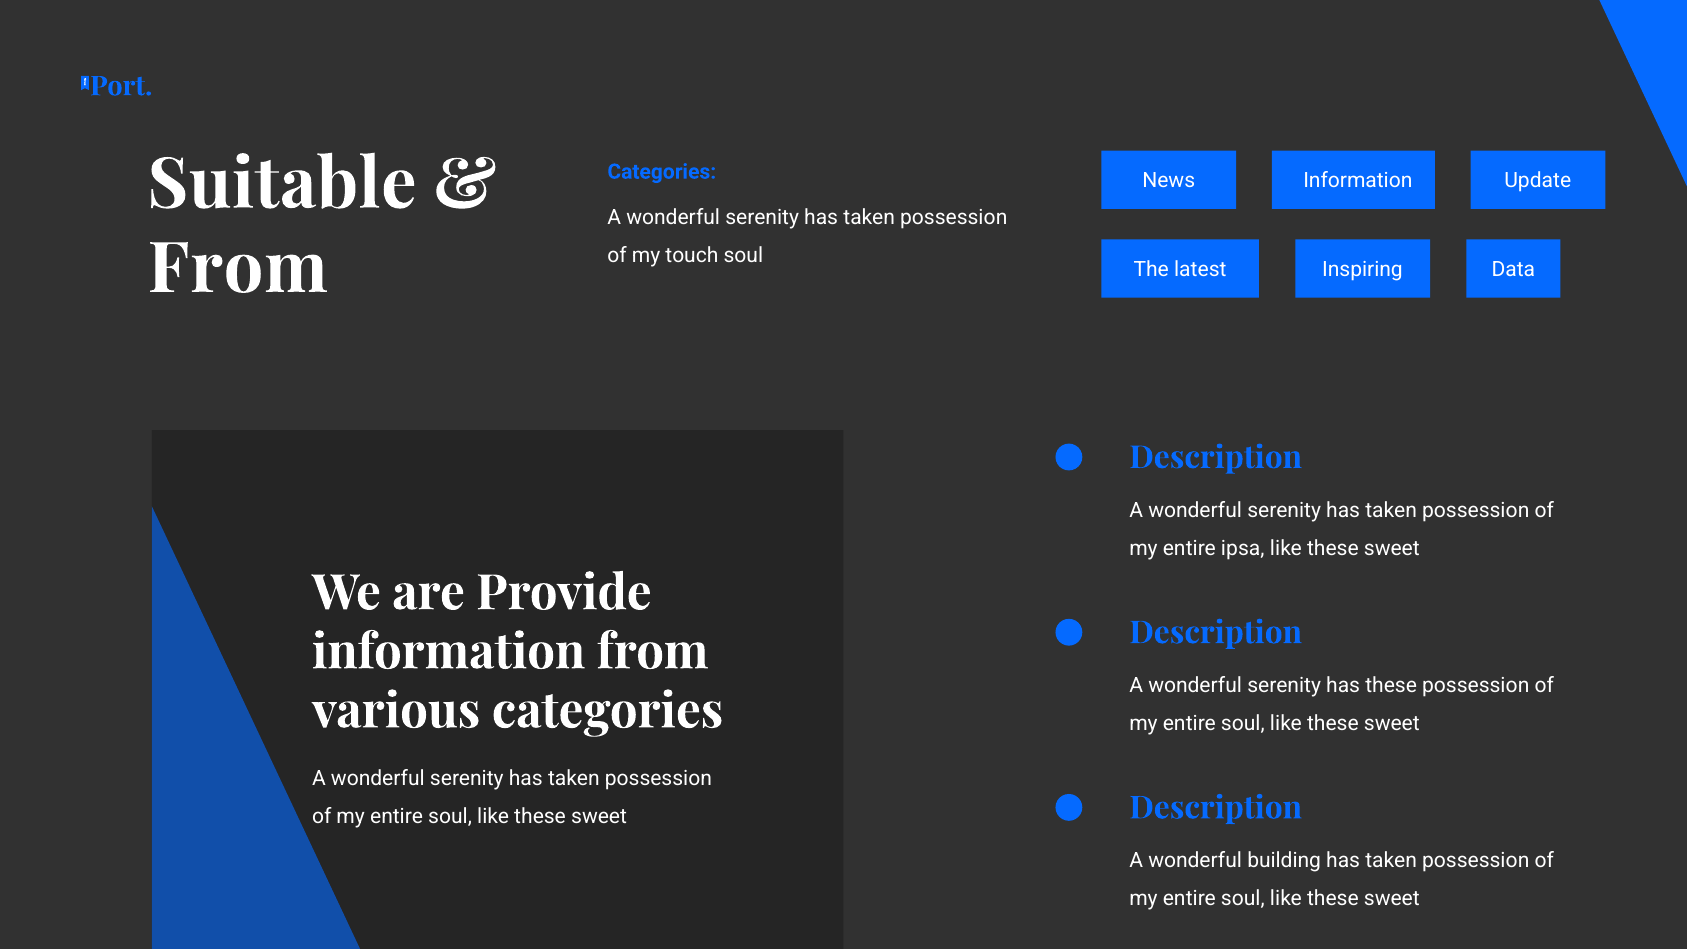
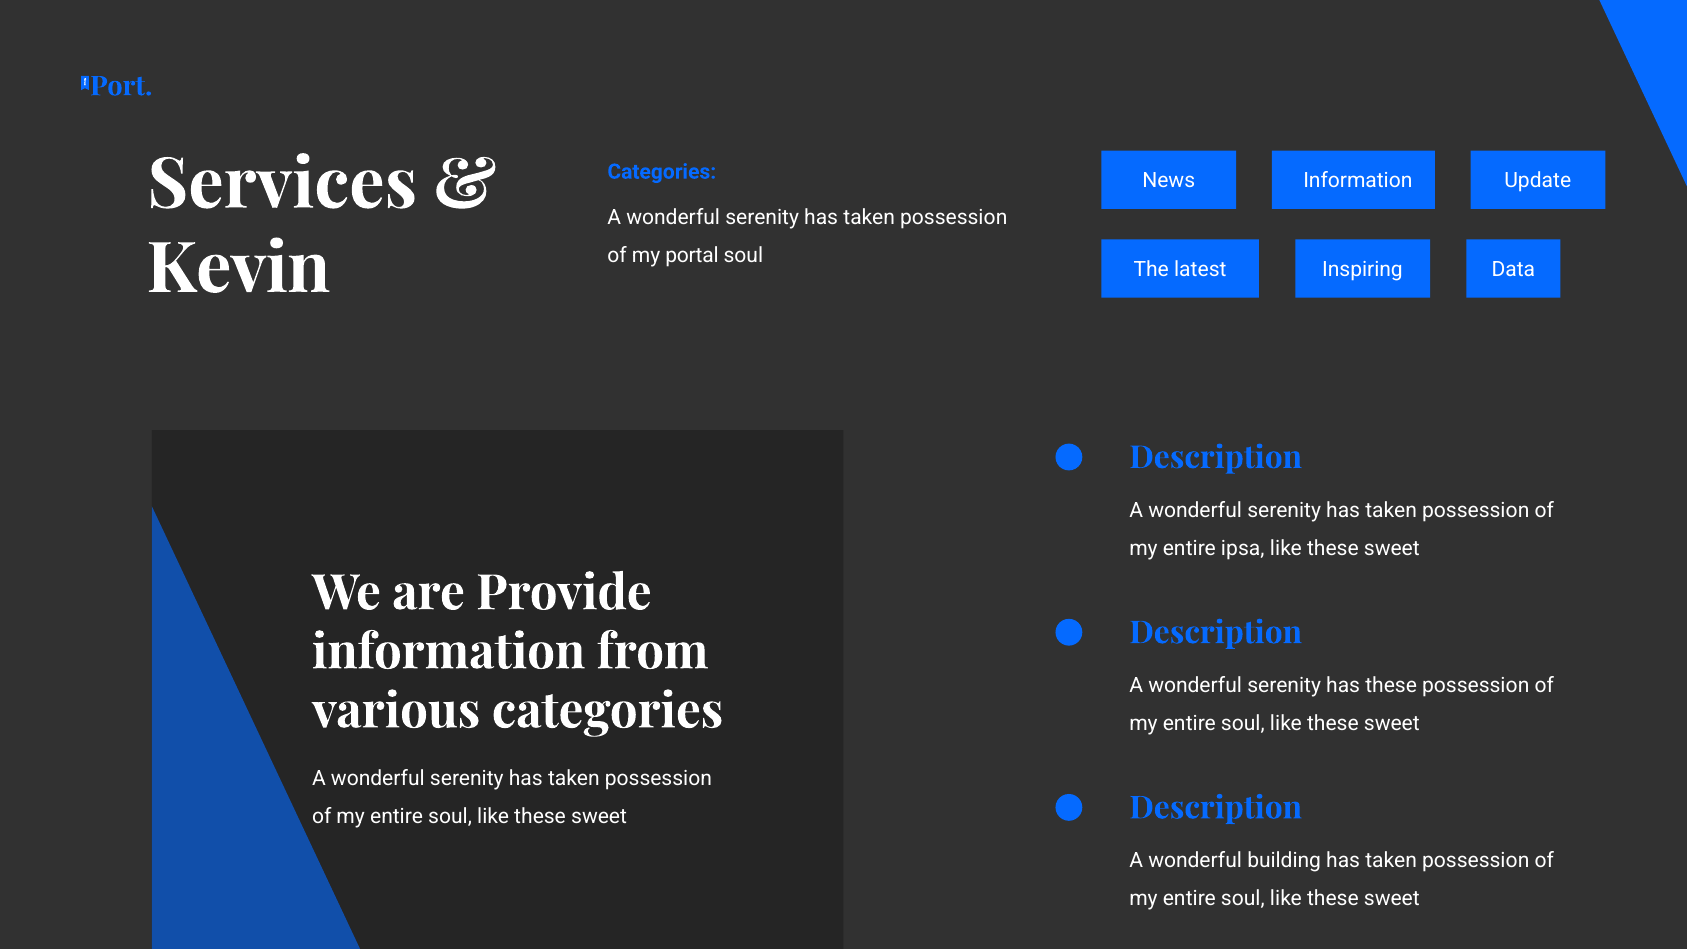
Suitable: Suitable -> Services
From at (238, 269): From -> Kevin
touch: touch -> portal
